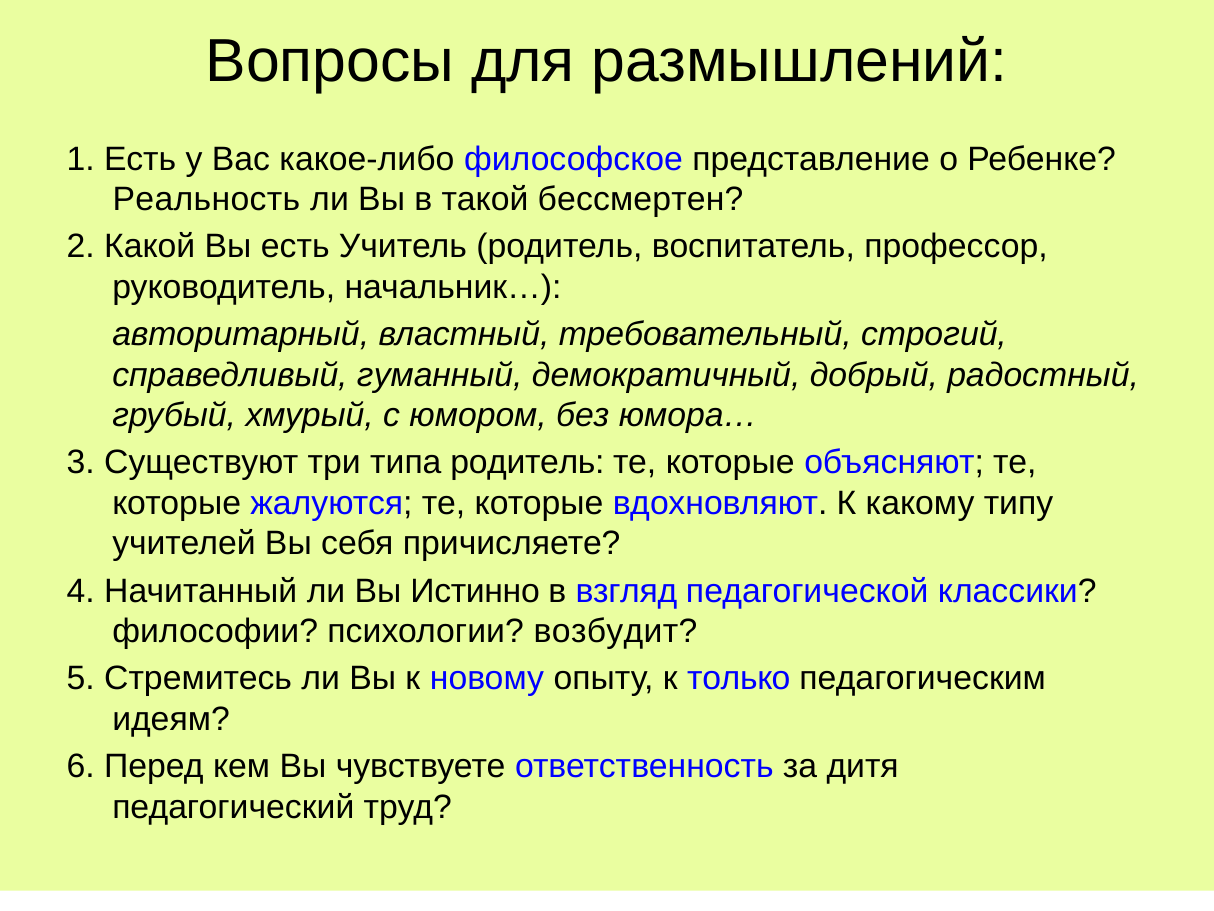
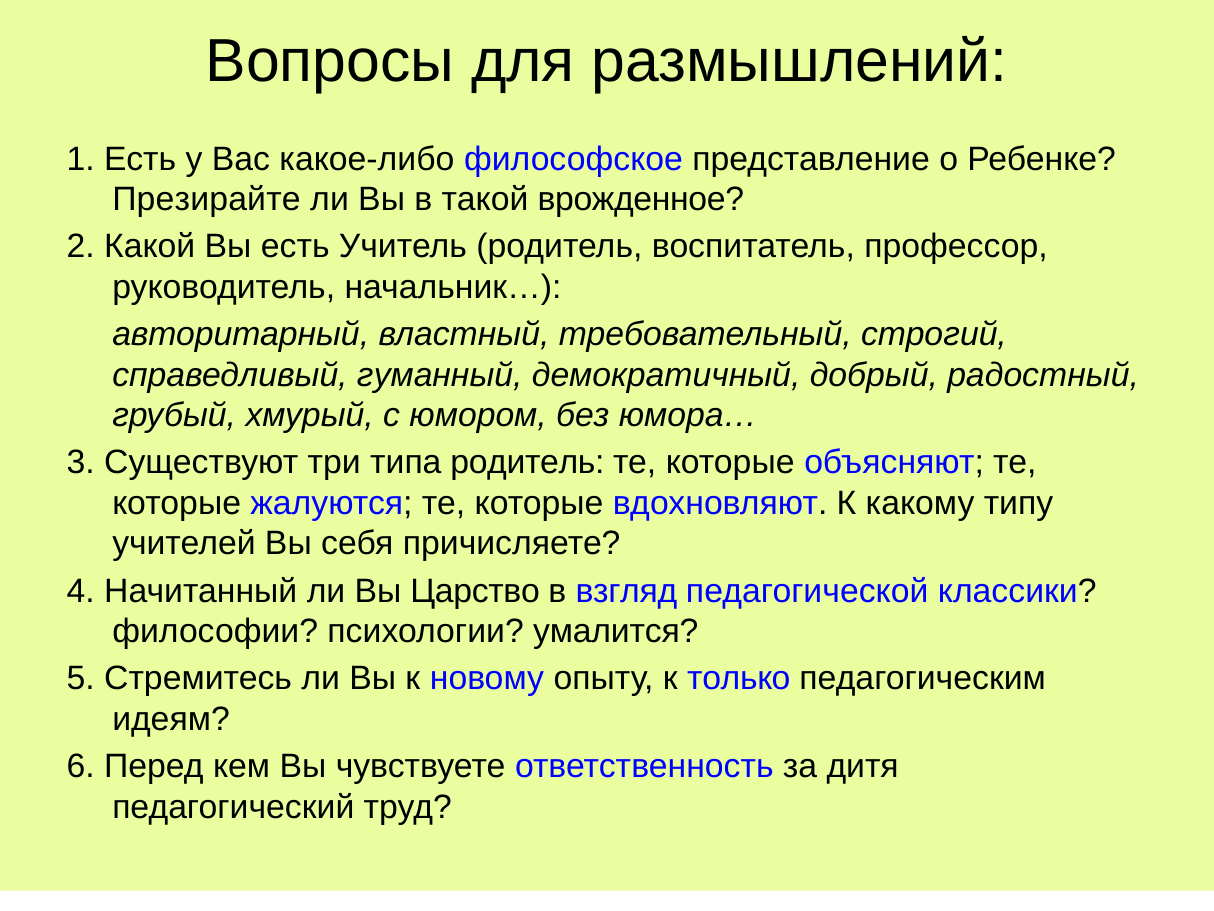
Реальность: Реальность -> Презирайте
бессмертен: бессмертен -> врожденное
Истинно: Истинно -> Царство
возбудит: возбудит -> умалится
